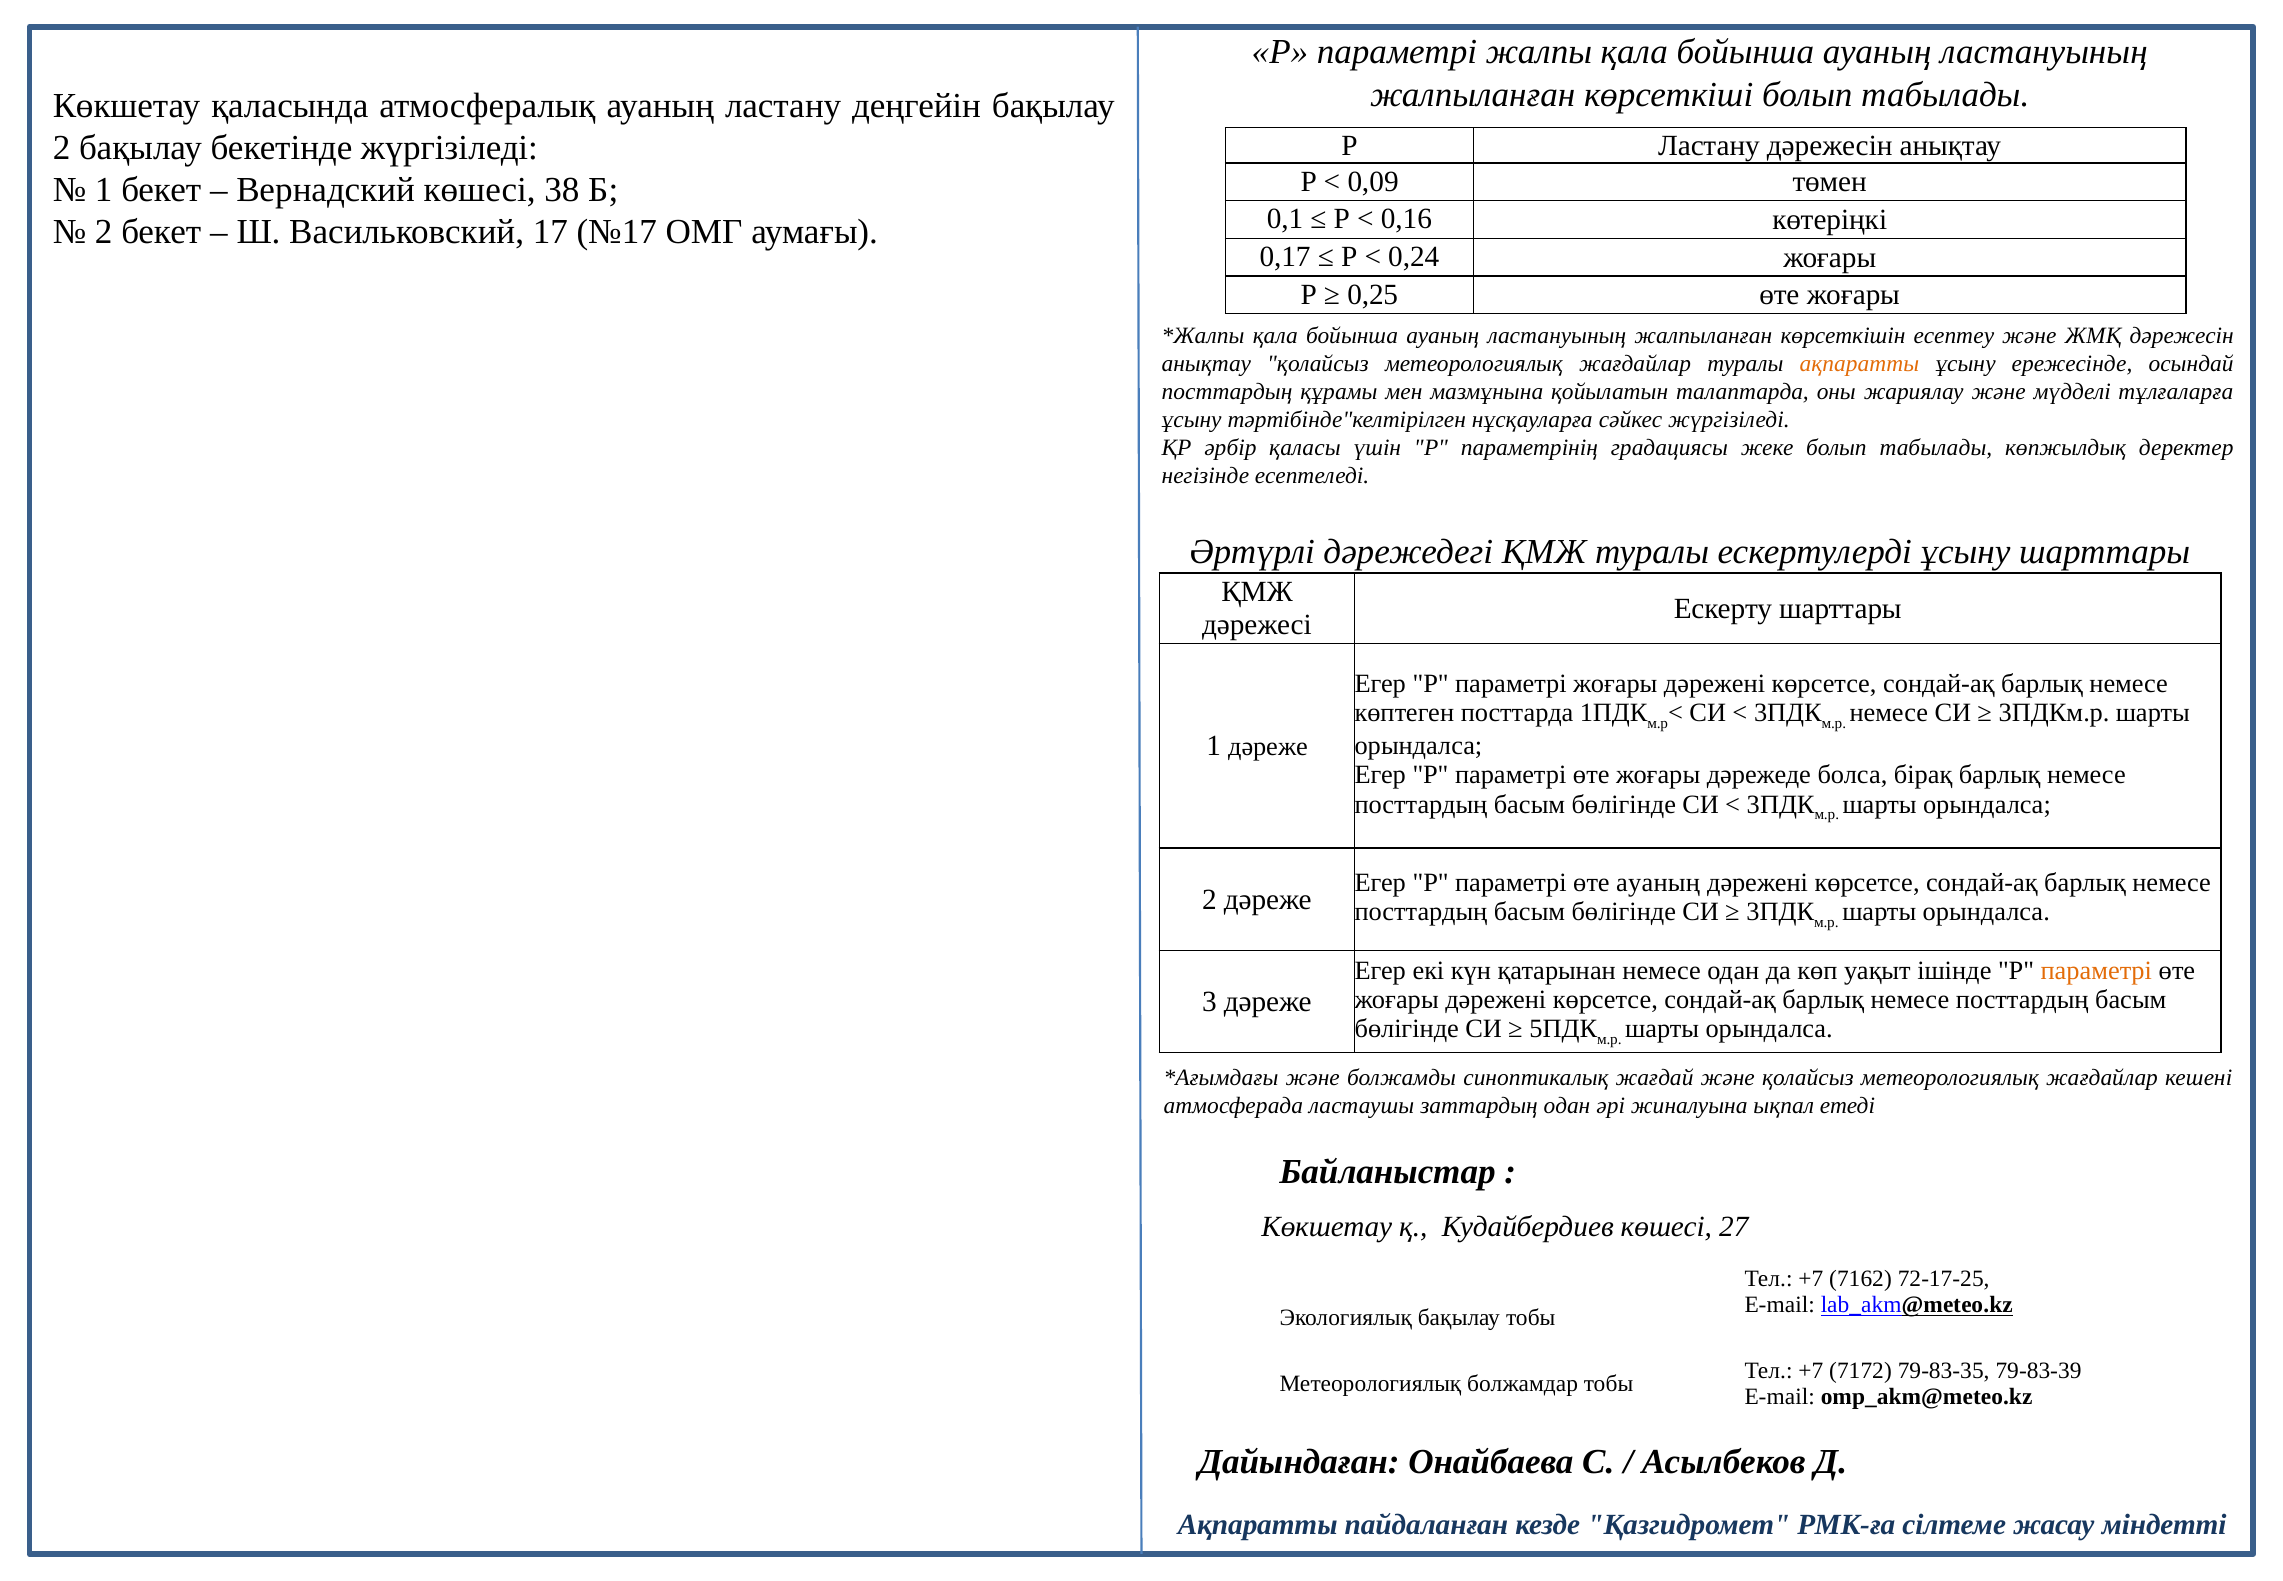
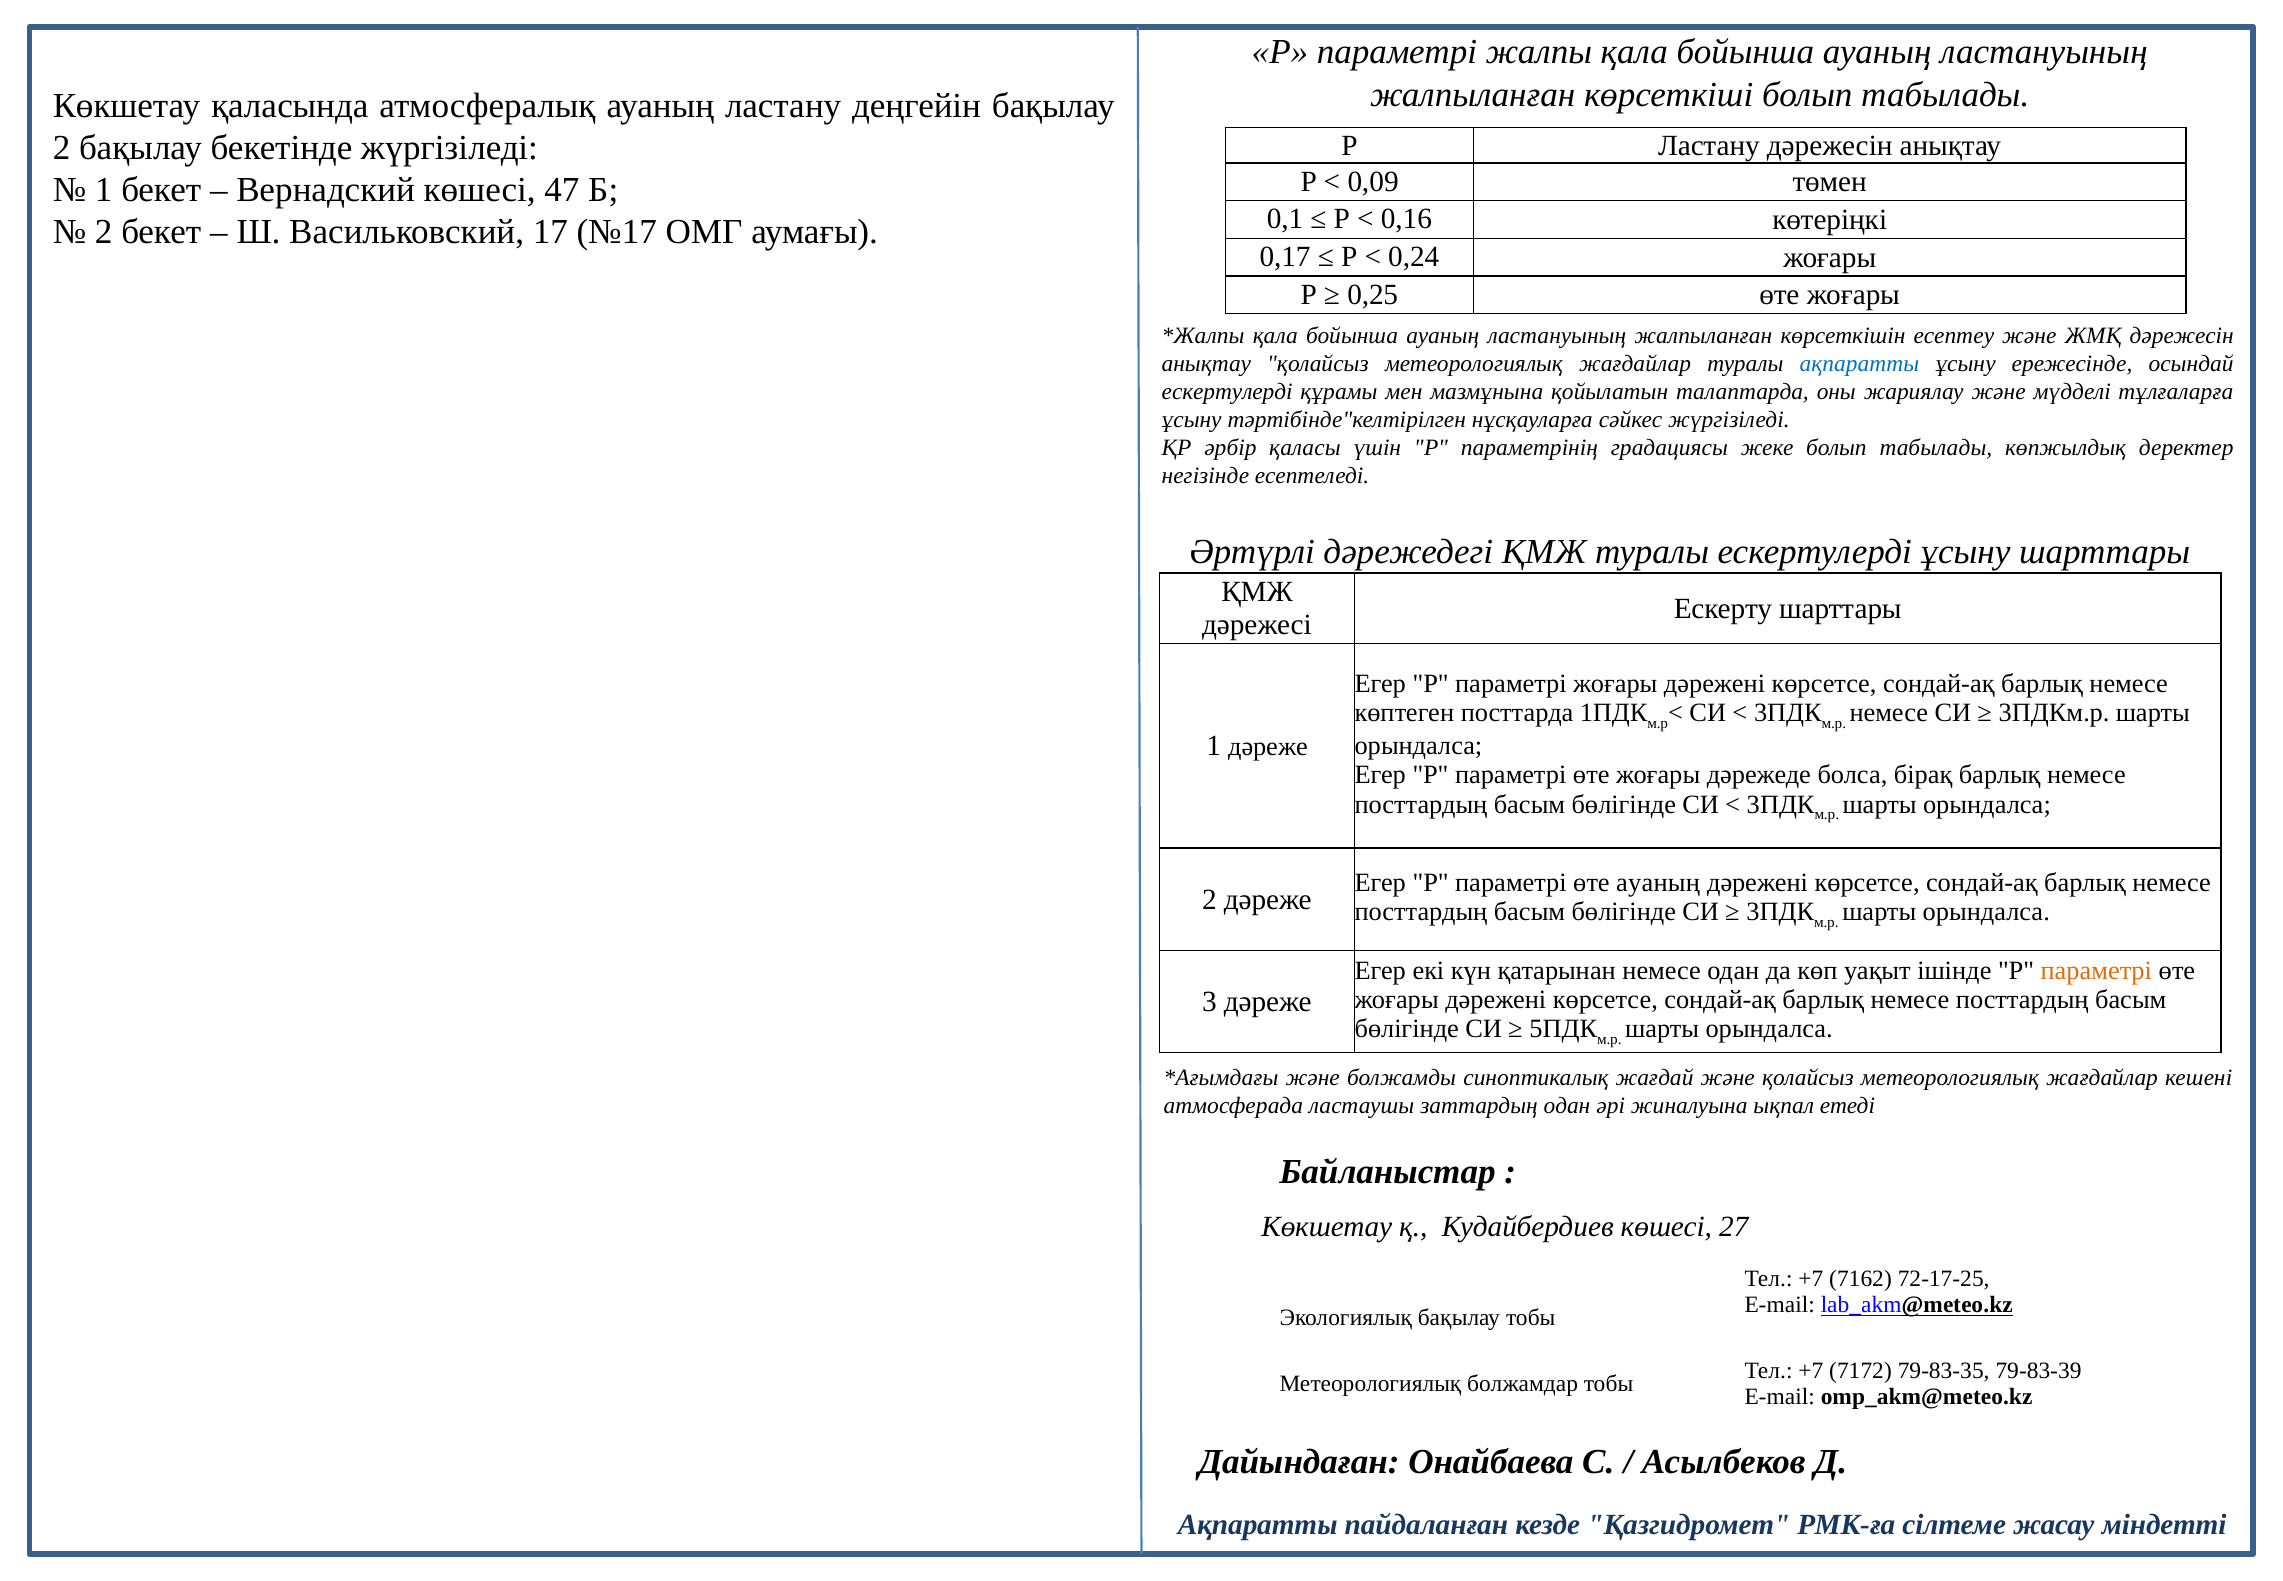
38: 38 -> 47
ақпаратты at (1859, 364) colour: orange -> blue
посттардың at (1227, 392): посттардың -> ескертулерді
